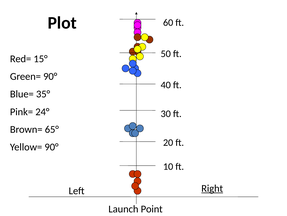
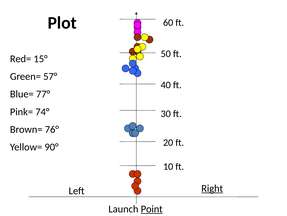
Green= 90°: 90° -> 57°
35°: 35° -> 77°
24°: 24° -> 74°
65°: 65° -> 76°
Point underline: none -> present
